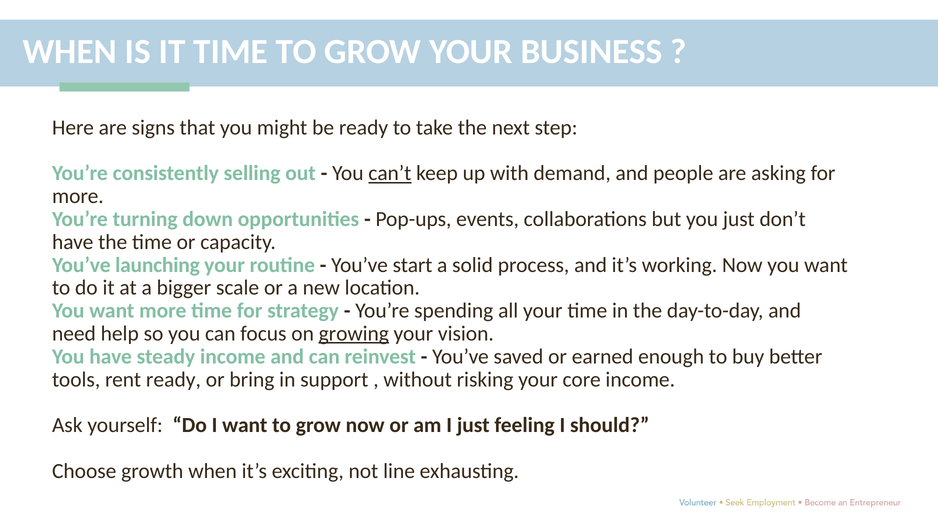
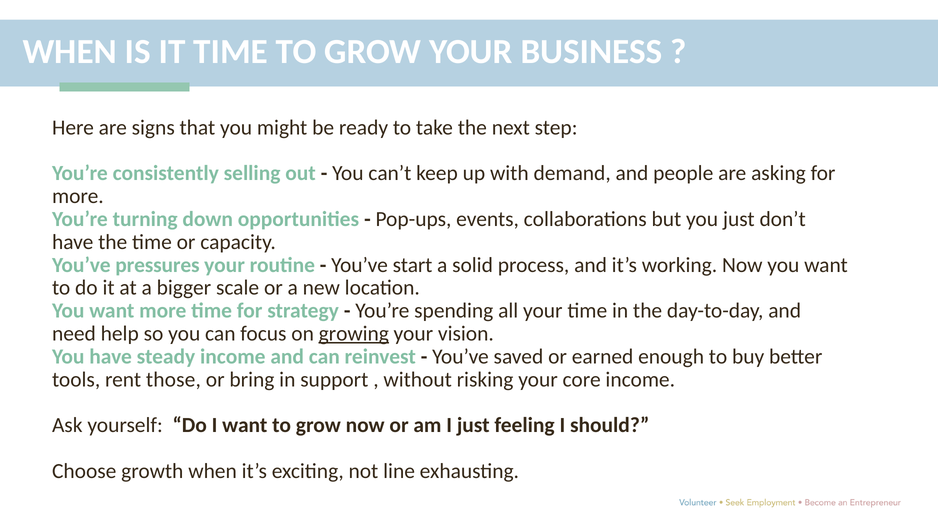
can’t underline: present -> none
launching: launching -> pressures
rent ready: ready -> those
